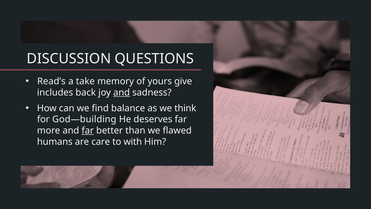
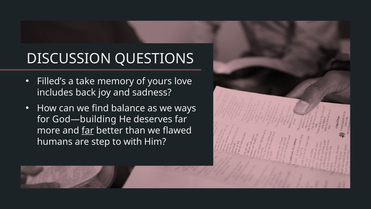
Read’s: Read’s -> Filled’s
give: give -> love
and at (122, 92) underline: present -> none
think: think -> ways
care: care -> step
